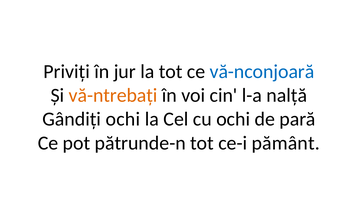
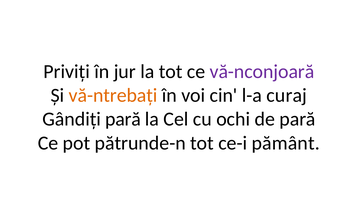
vă-nconjoară colour: blue -> purple
nalță: nalță -> curaj
Gândiți ochi: ochi -> pară
